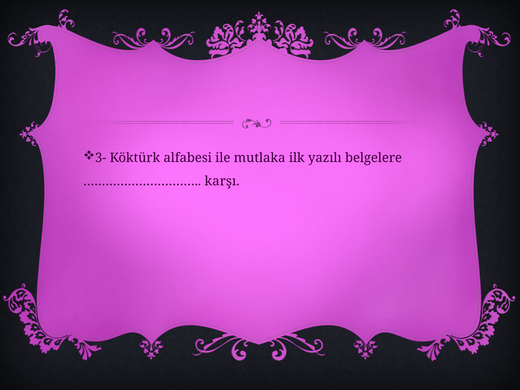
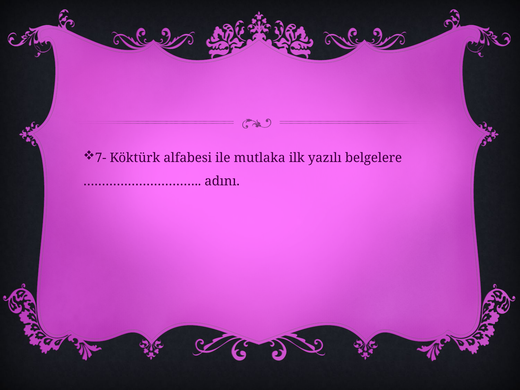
3-: 3- -> 7-
karşı: karşı -> adını
